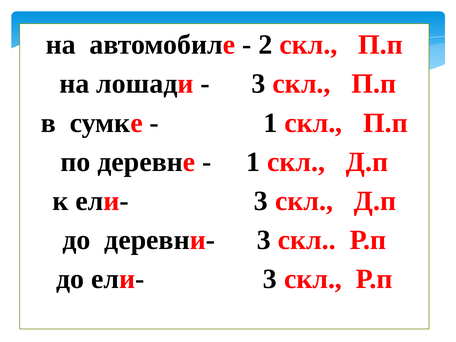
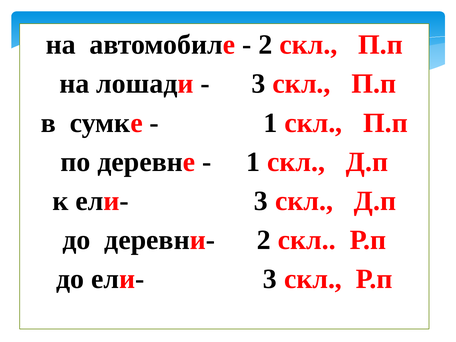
деревни- 3: 3 -> 2
